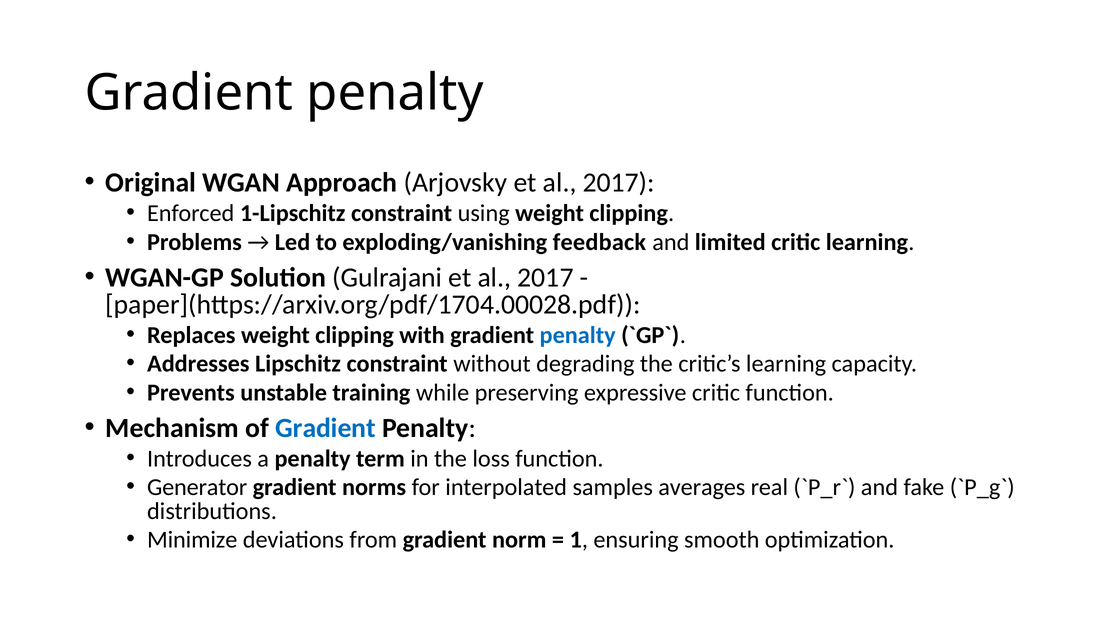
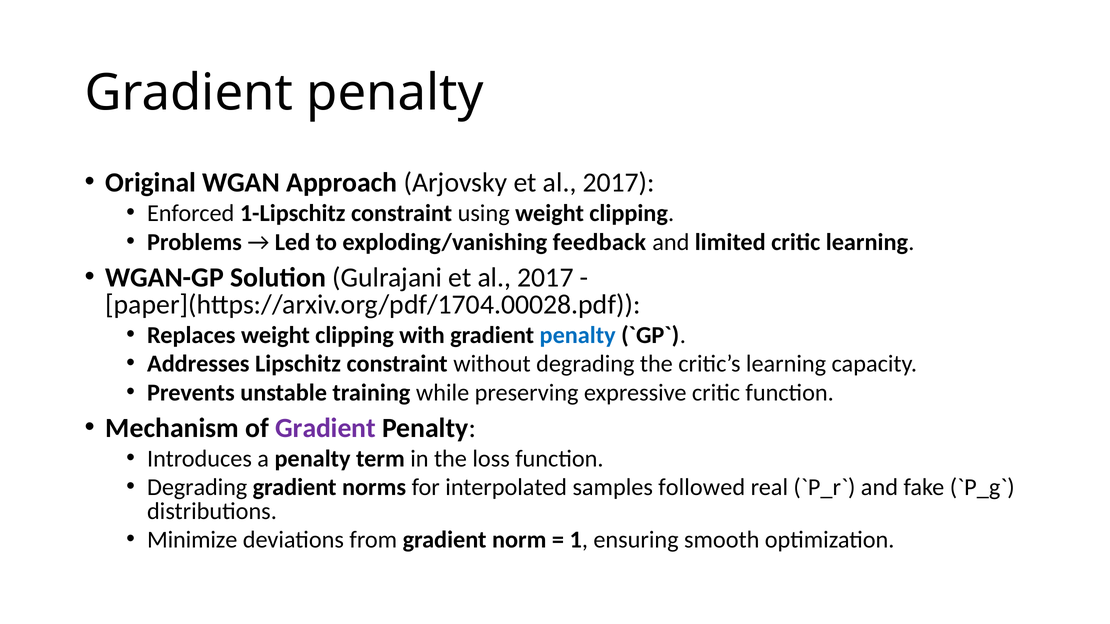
Gradient at (326, 428) colour: blue -> purple
Generator at (197, 488): Generator -> Degrading
averages: averages -> followed
